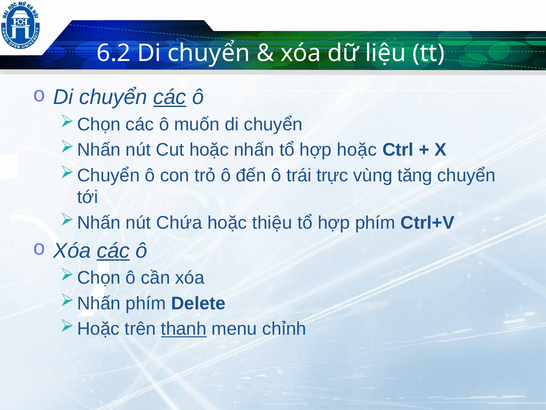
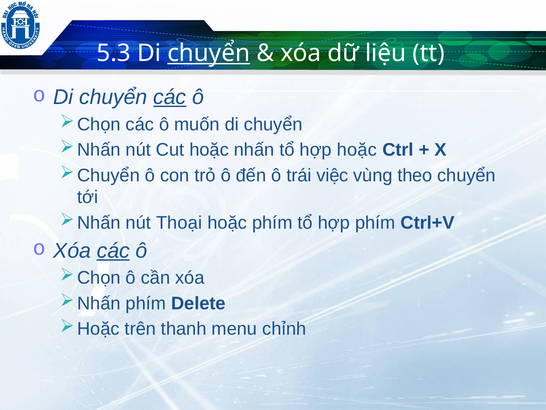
6.2: 6.2 -> 5.3
chuyển at (209, 53) underline: none -> present
trực: trực -> việc
tăng: tăng -> theo
Chứa: Chứa -> Thoại
hoặc thiệu: thiệu -> phím
thanh underline: present -> none
